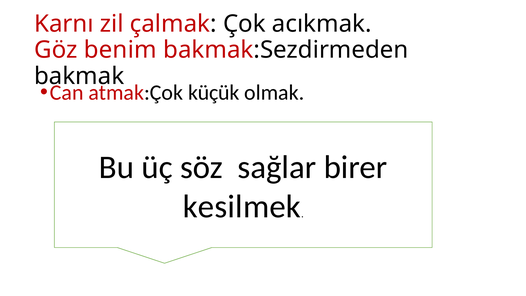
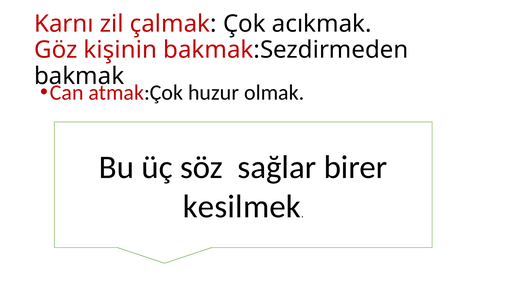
benim: benim -> kişinin
küçük: küçük -> huzur
